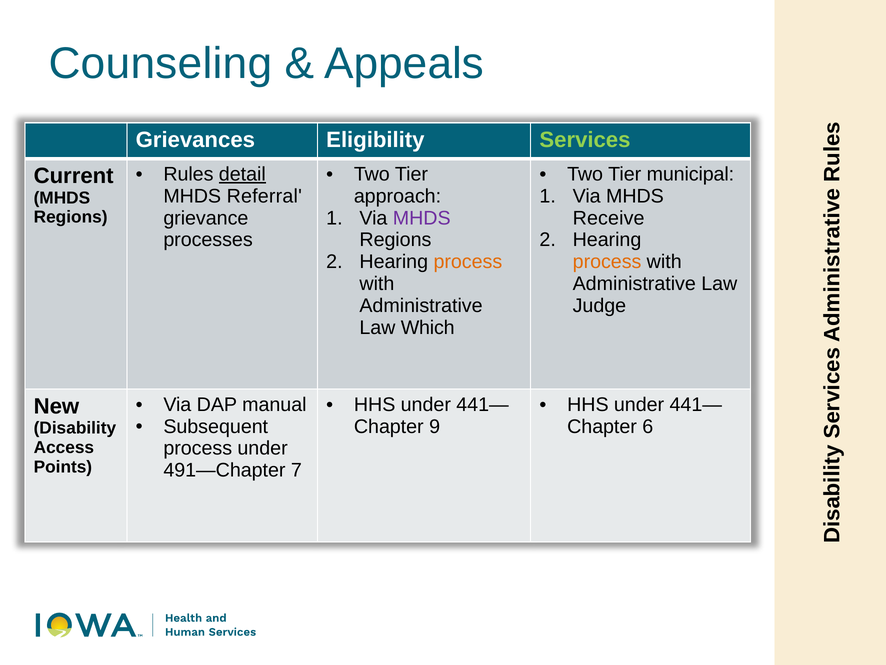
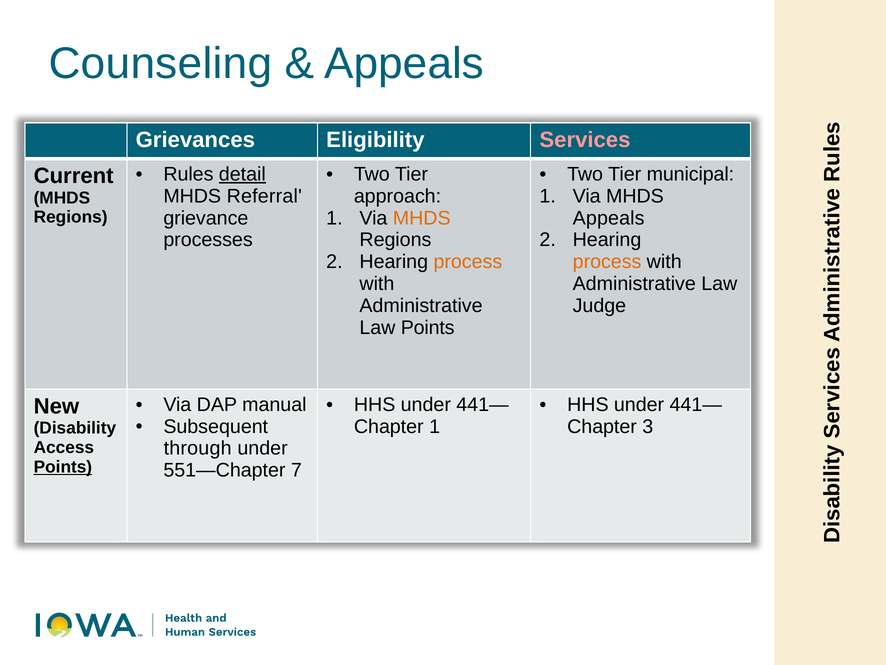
Services colour: light green -> pink
MHDS at (422, 218) colour: purple -> orange
Receive at (609, 218): Receive -> Appeals
Law Which: Which -> Points
9 at (435, 426): 9 -> 1
6: 6 -> 3
process at (198, 448): process -> through
Points at (63, 467) underline: none -> present
491—Chapter: 491—Chapter -> 551—Chapter
